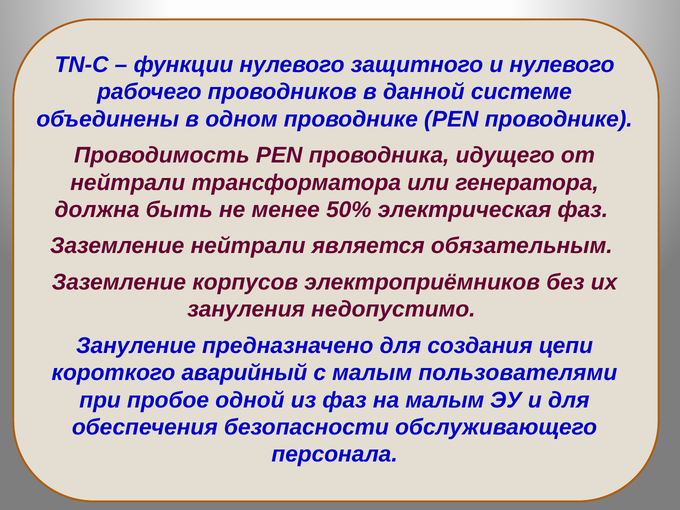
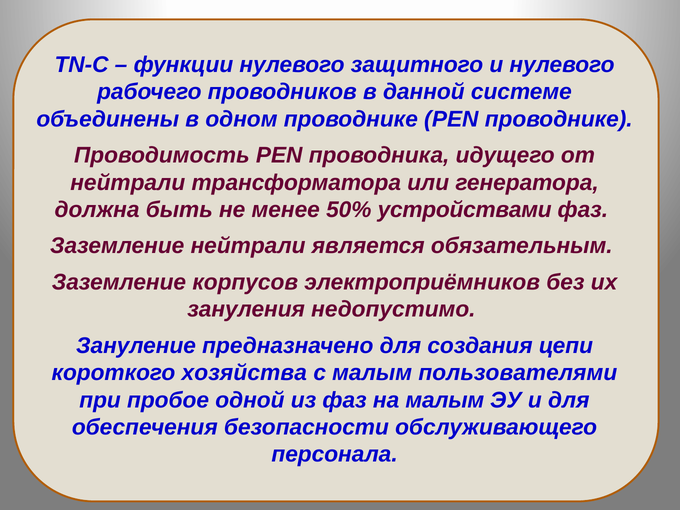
электрическая: электрическая -> устройствами
аварийный: аварийный -> хозяйства
